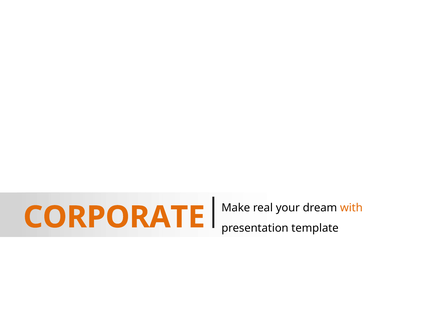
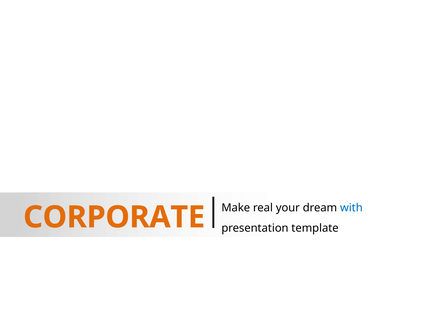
with colour: orange -> blue
